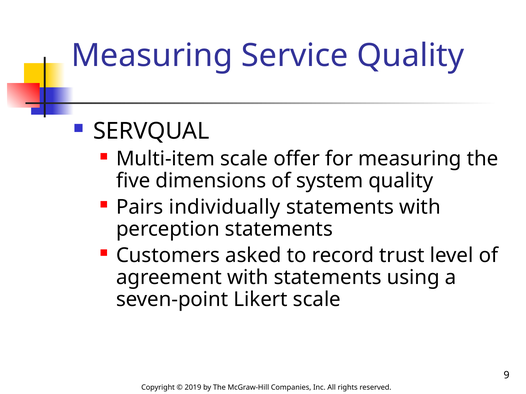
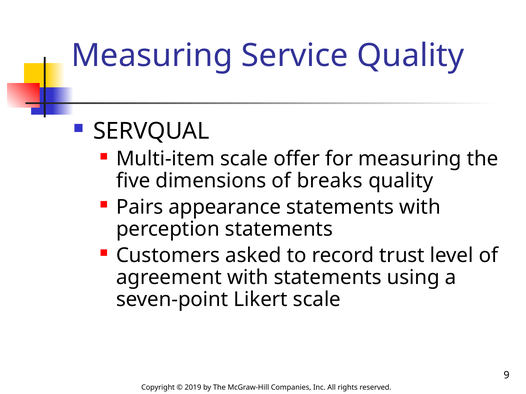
system: system -> breaks
individually: individually -> appearance
